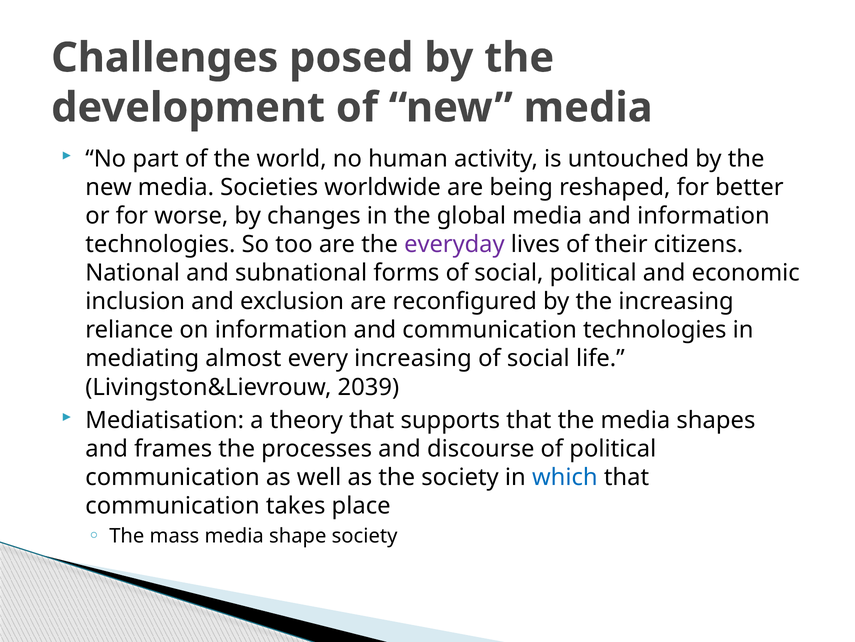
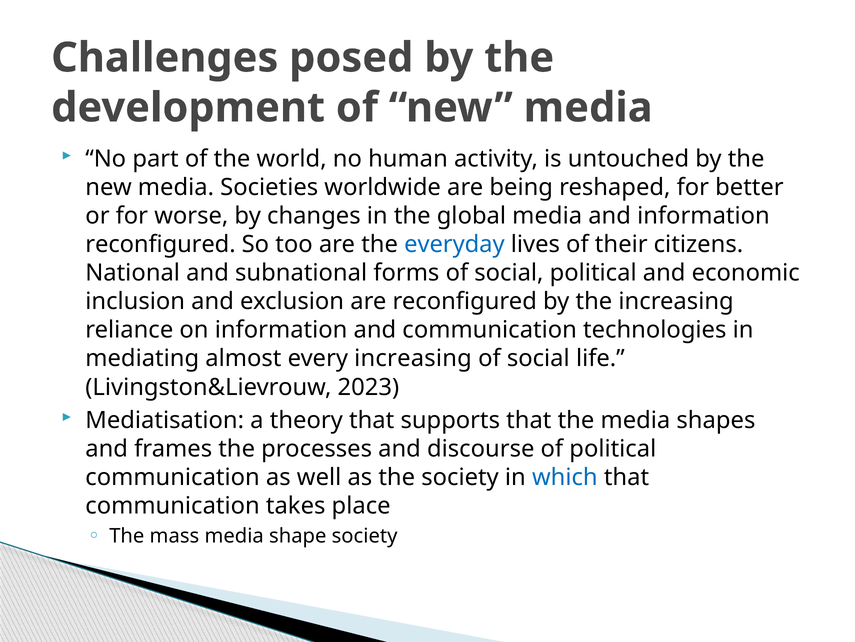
technologies at (160, 244): technologies -> reconfigured
everyday colour: purple -> blue
2039: 2039 -> 2023
